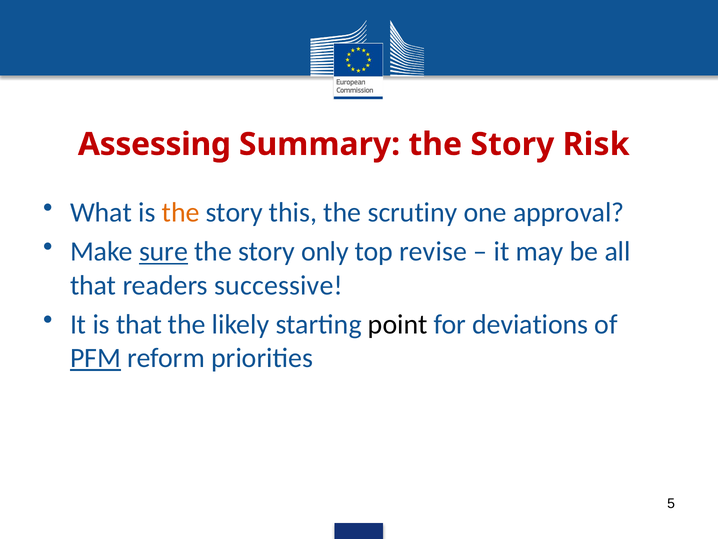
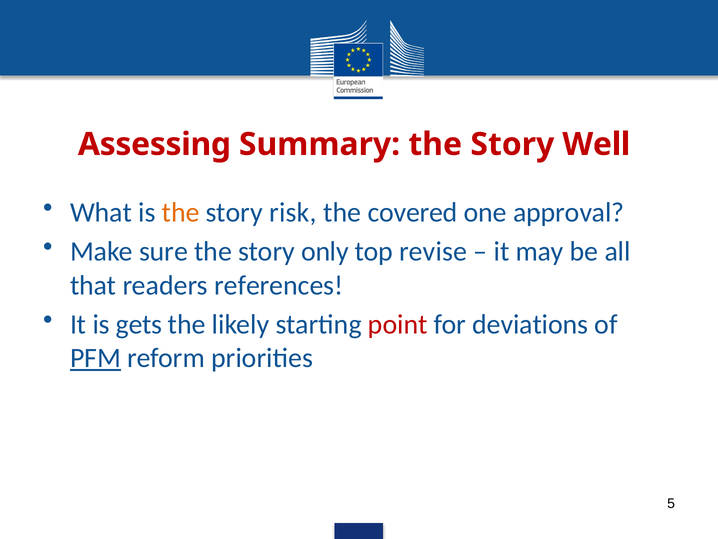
Risk: Risk -> Well
this: this -> risk
scrutiny: scrutiny -> covered
sure underline: present -> none
successive: successive -> references
is that: that -> gets
point colour: black -> red
